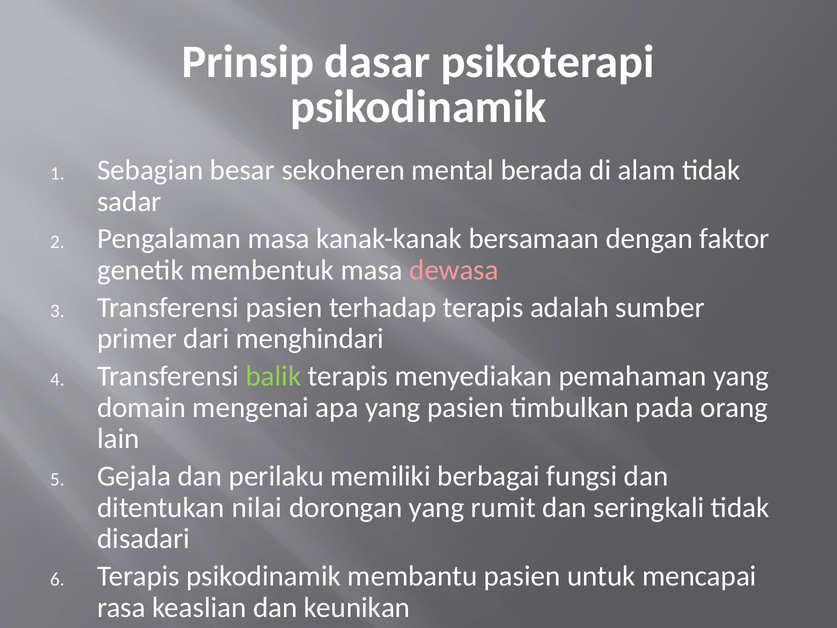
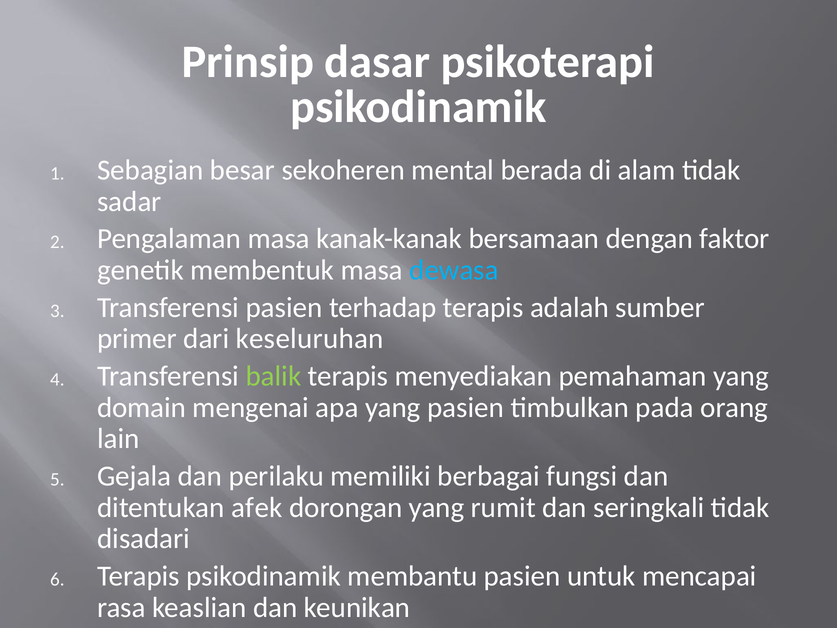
dewasa colour: pink -> light blue
menghindari: menghindari -> keseluruhan
nilai: nilai -> afek
